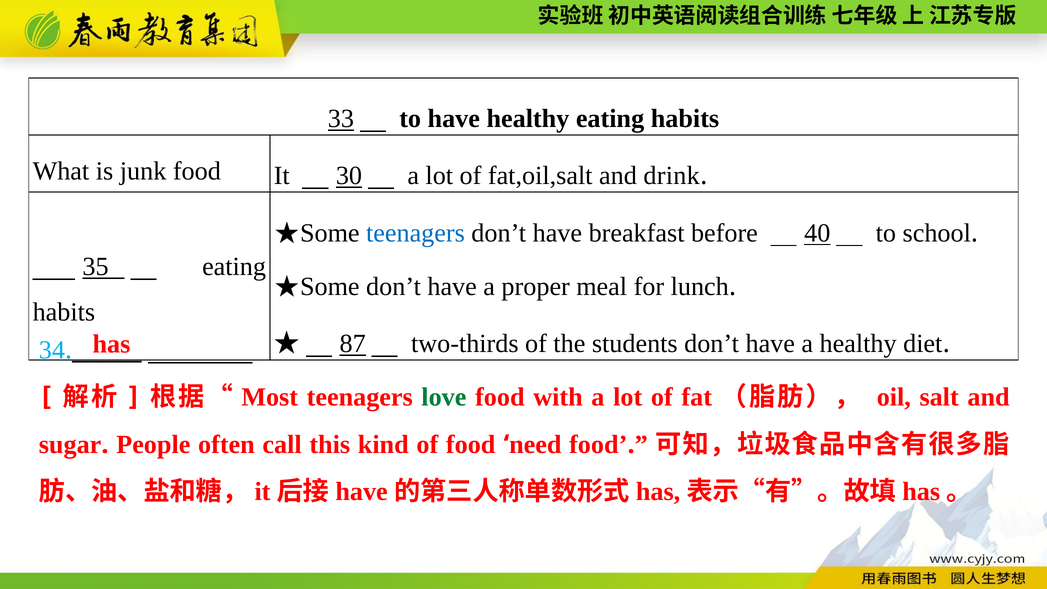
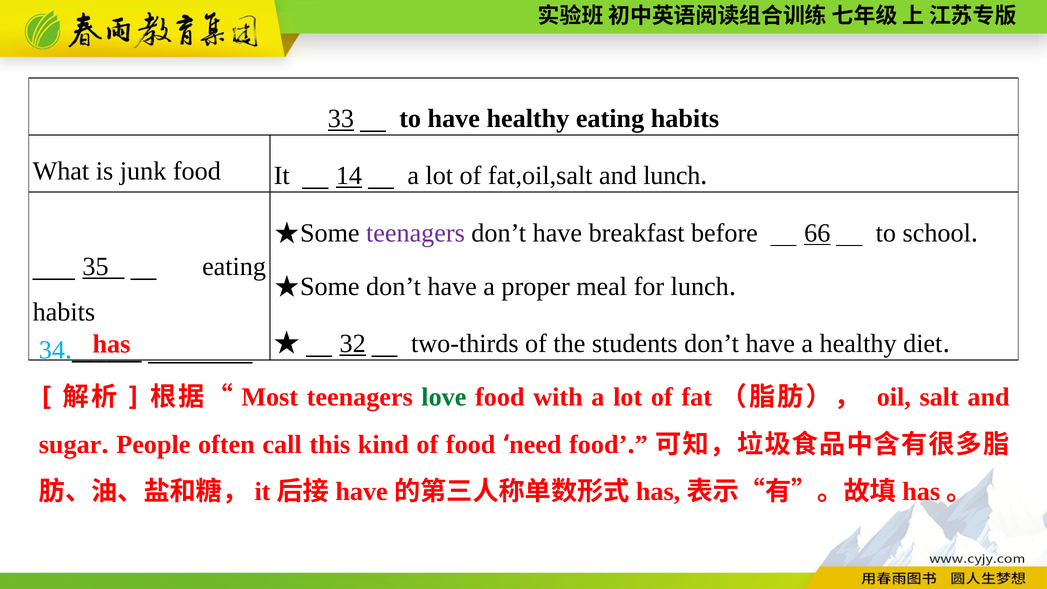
30: 30 -> 14
and drink: drink -> lunch
teenagers at (415, 233) colour: blue -> purple
40: 40 -> 66
87: 87 -> 32
